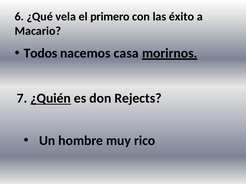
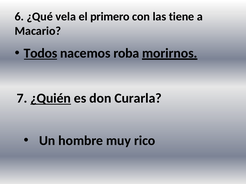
éxito: éxito -> tiene
Todos underline: none -> present
casa: casa -> roba
Rejects: Rejects -> Curarla
